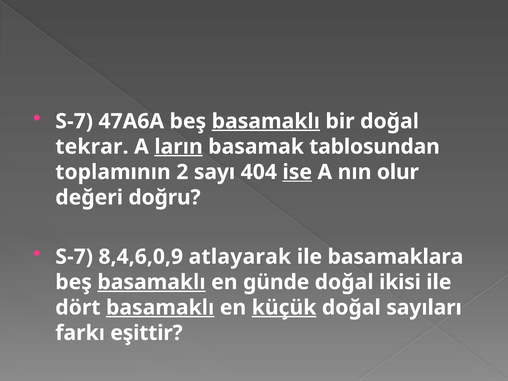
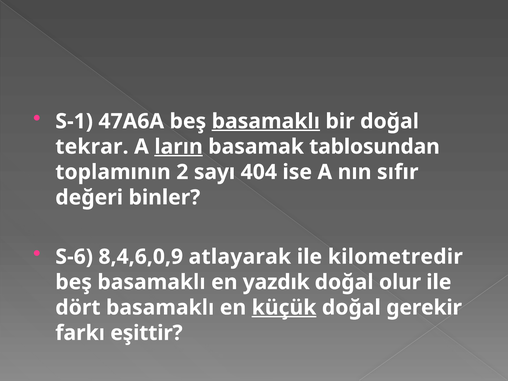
S-7 at (74, 121): S-7 -> S-1
ise underline: present -> none
olur: olur -> sıfır
doğru: doğru -> binler
S-7 at (74, 257): S-7 -> S-6
basamaklara: basamaklara -> kilometredir
basamaklı at (152, 282) underline: present -> none
günde: günde -> yazdık
ikisi: ikisi -> olur
basamaklı at (160, 308) underline: present -> none
sayıları: sayıları -> gerekir
